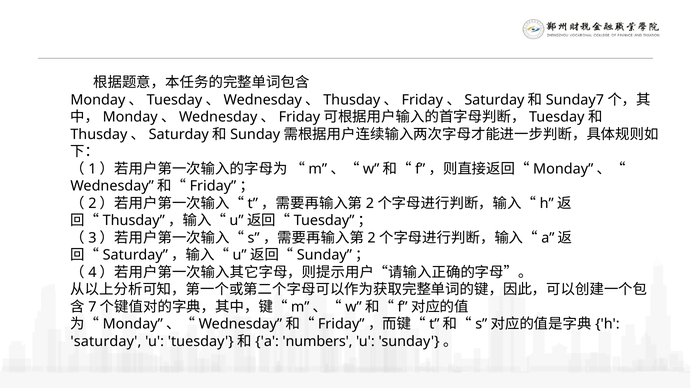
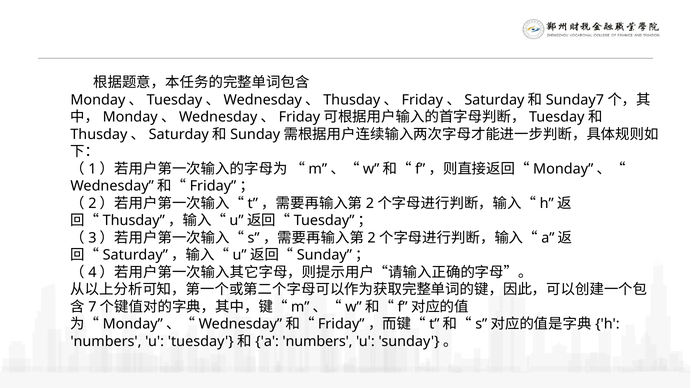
saturday at (106, 342): saturday -> numbers
